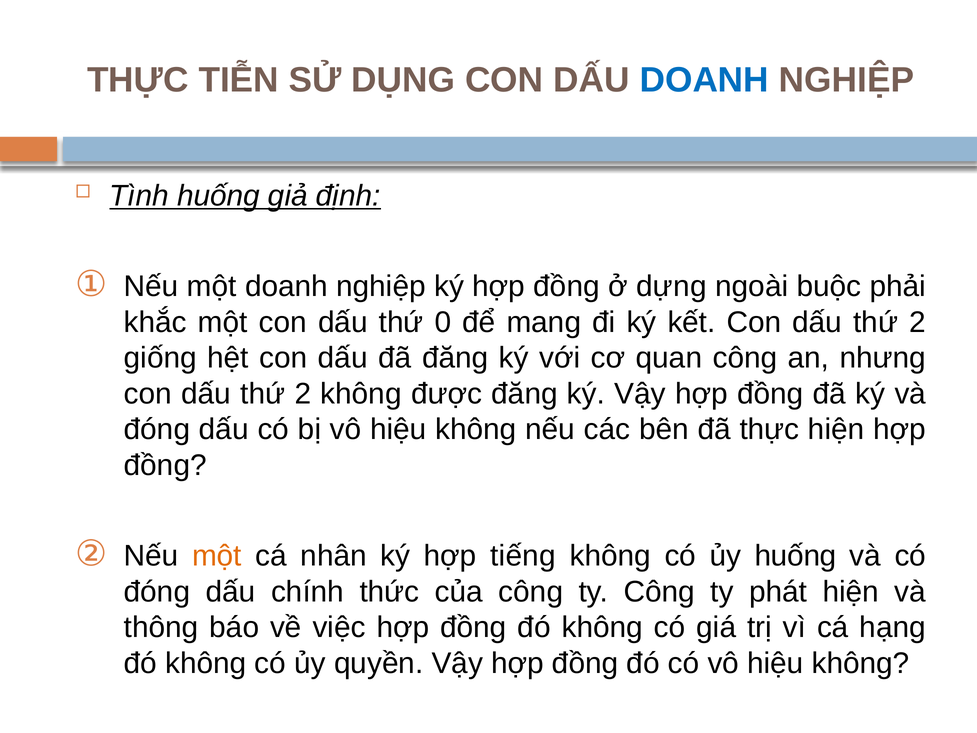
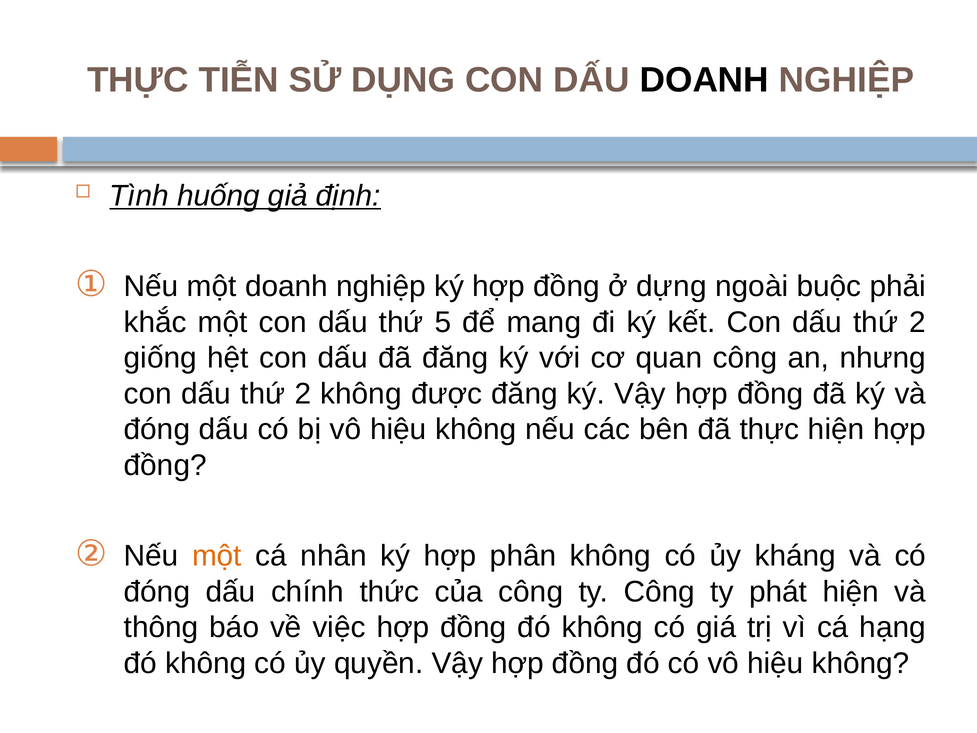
DOANH at (704, 80) colour: blue -> black
0: 0 -> 5
tiếng: tiếng -> phân
ủy huống: huống -> kháng
